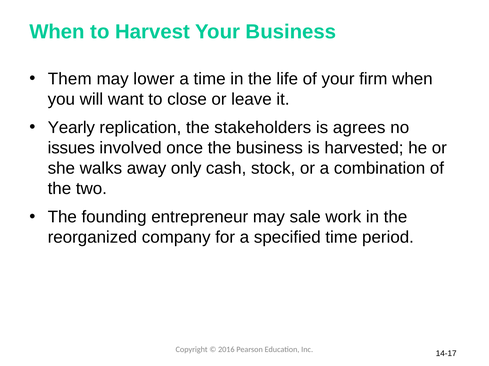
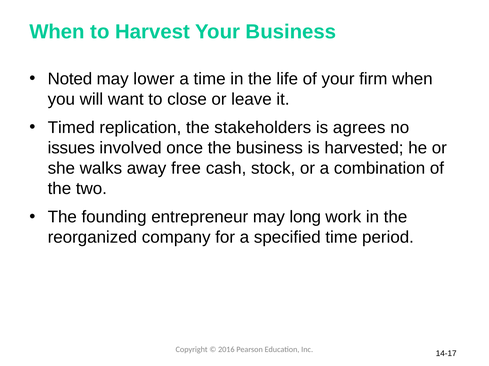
Them: Them -> Noted
Yearly: Yearly -> Timed
only: only -> free
sale: sale -> long
